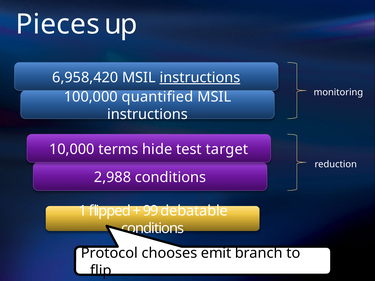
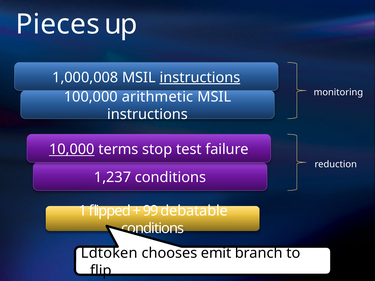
6,958,420: 6,958,420 -> 1,000,008
quantified: quantified -> arithmetic
10,000 underline: none -> present
hide: hide -> stop
target: target -> failure
2,988: 2,988 -> 1,237
Protocol: Protocol -> Ldtoken
